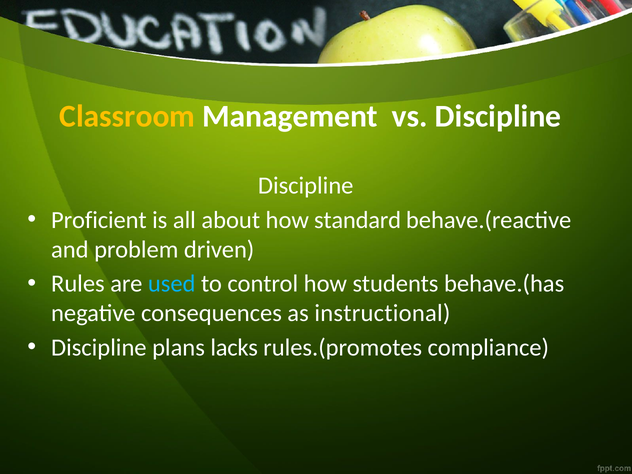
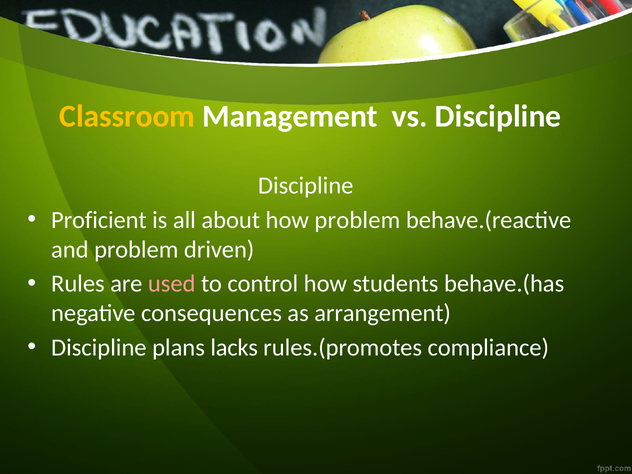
how standard: standard -> problem
used colour: light blue -> pink
instructional: instructional -> arrangement
